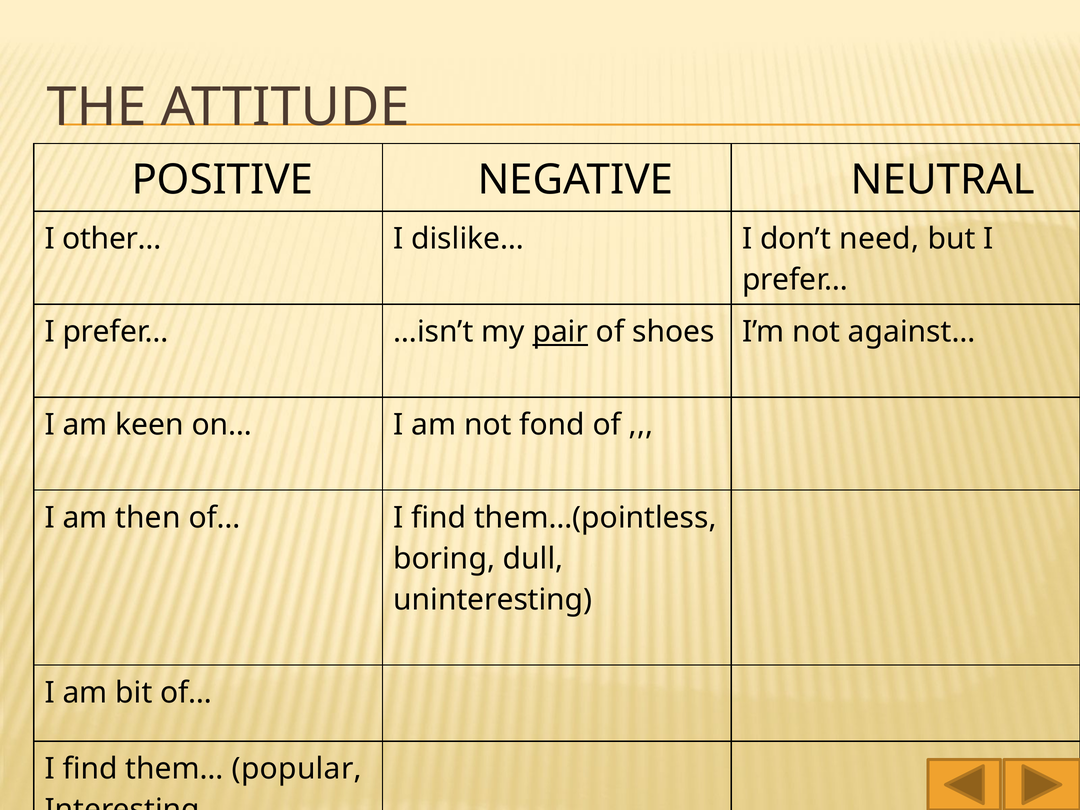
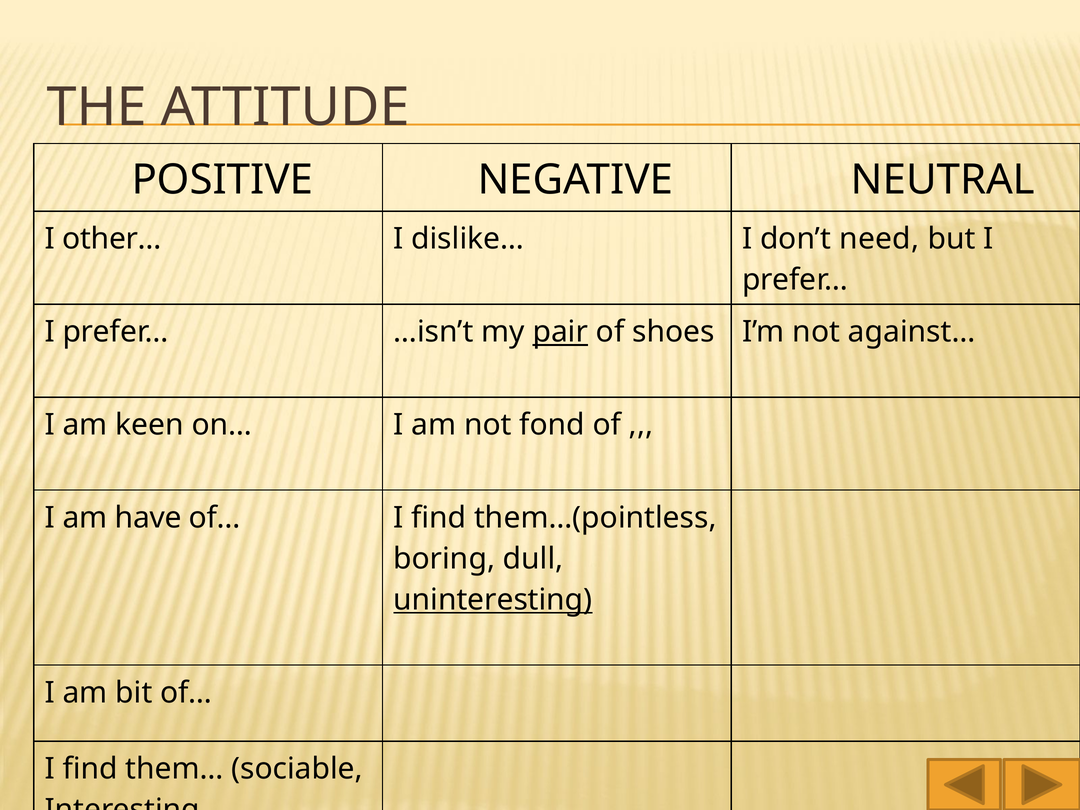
then: then -> have
uninteresting underline: none -> present
them… popular: popular -> sociable
